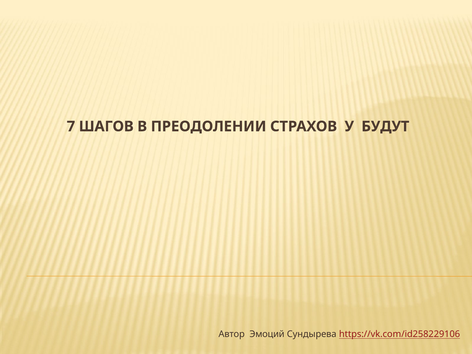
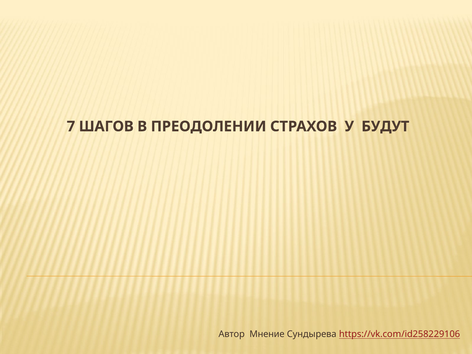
Эмоций: Эмоций -> Мнение
